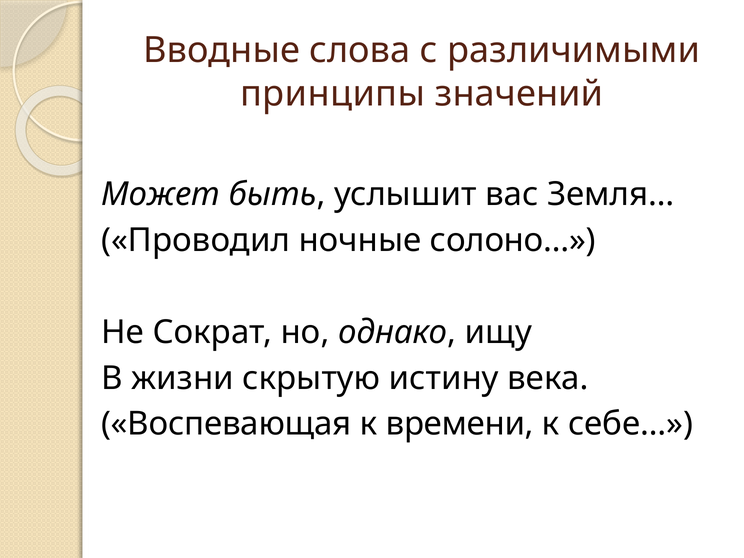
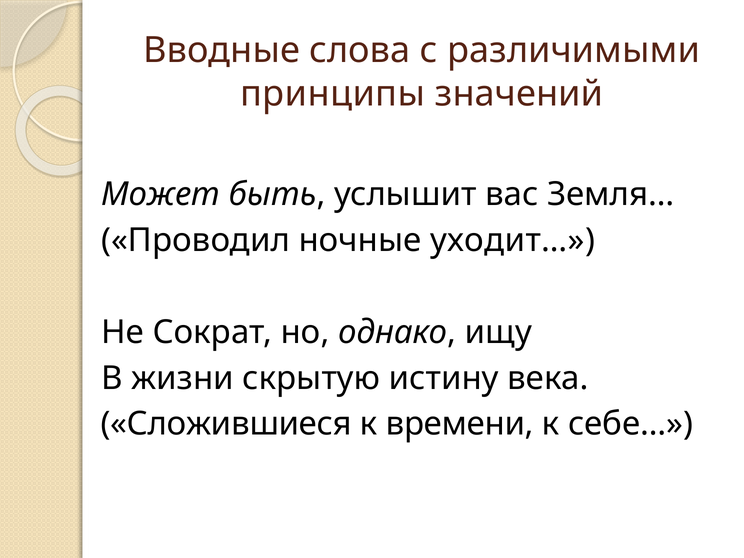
солоно…: солоно… -> уходит…
Воспевающая: Воспевающая -> Сложившиеся
